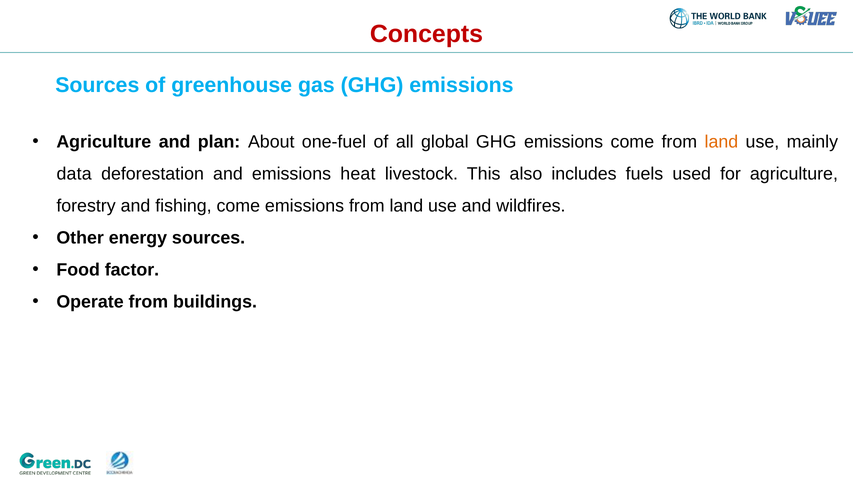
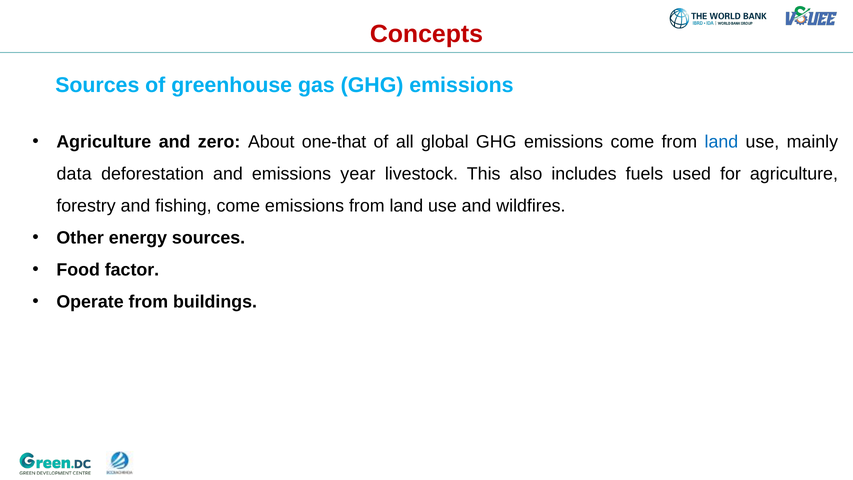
plan: plan -> zero
one-fuel: one-fuel -> one-that
land at (721, 142) colour: orange -> blue
heat: heat -> year
